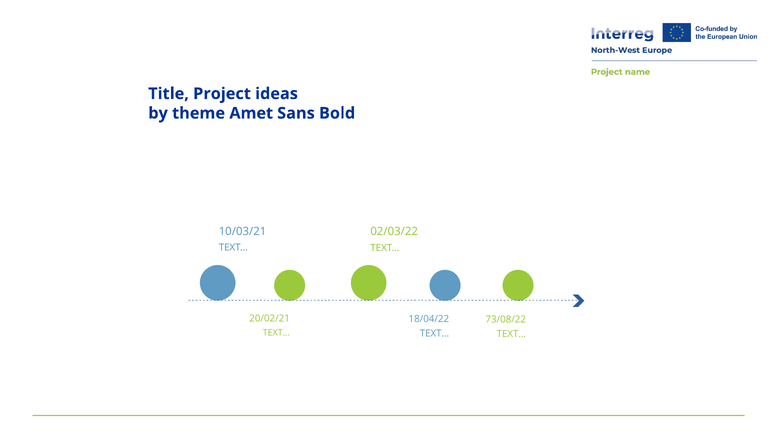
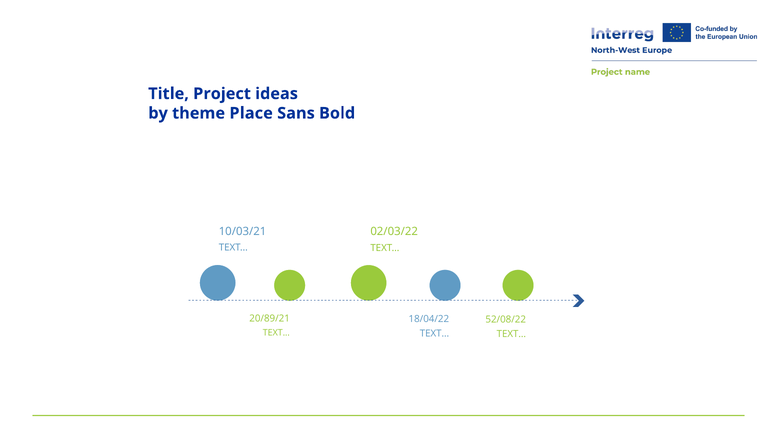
Amet: Amet -> Place
20/02/21: 20/02/21 -> 20/89/21
73/08/22: 73/08/22 -> 52/08/22
